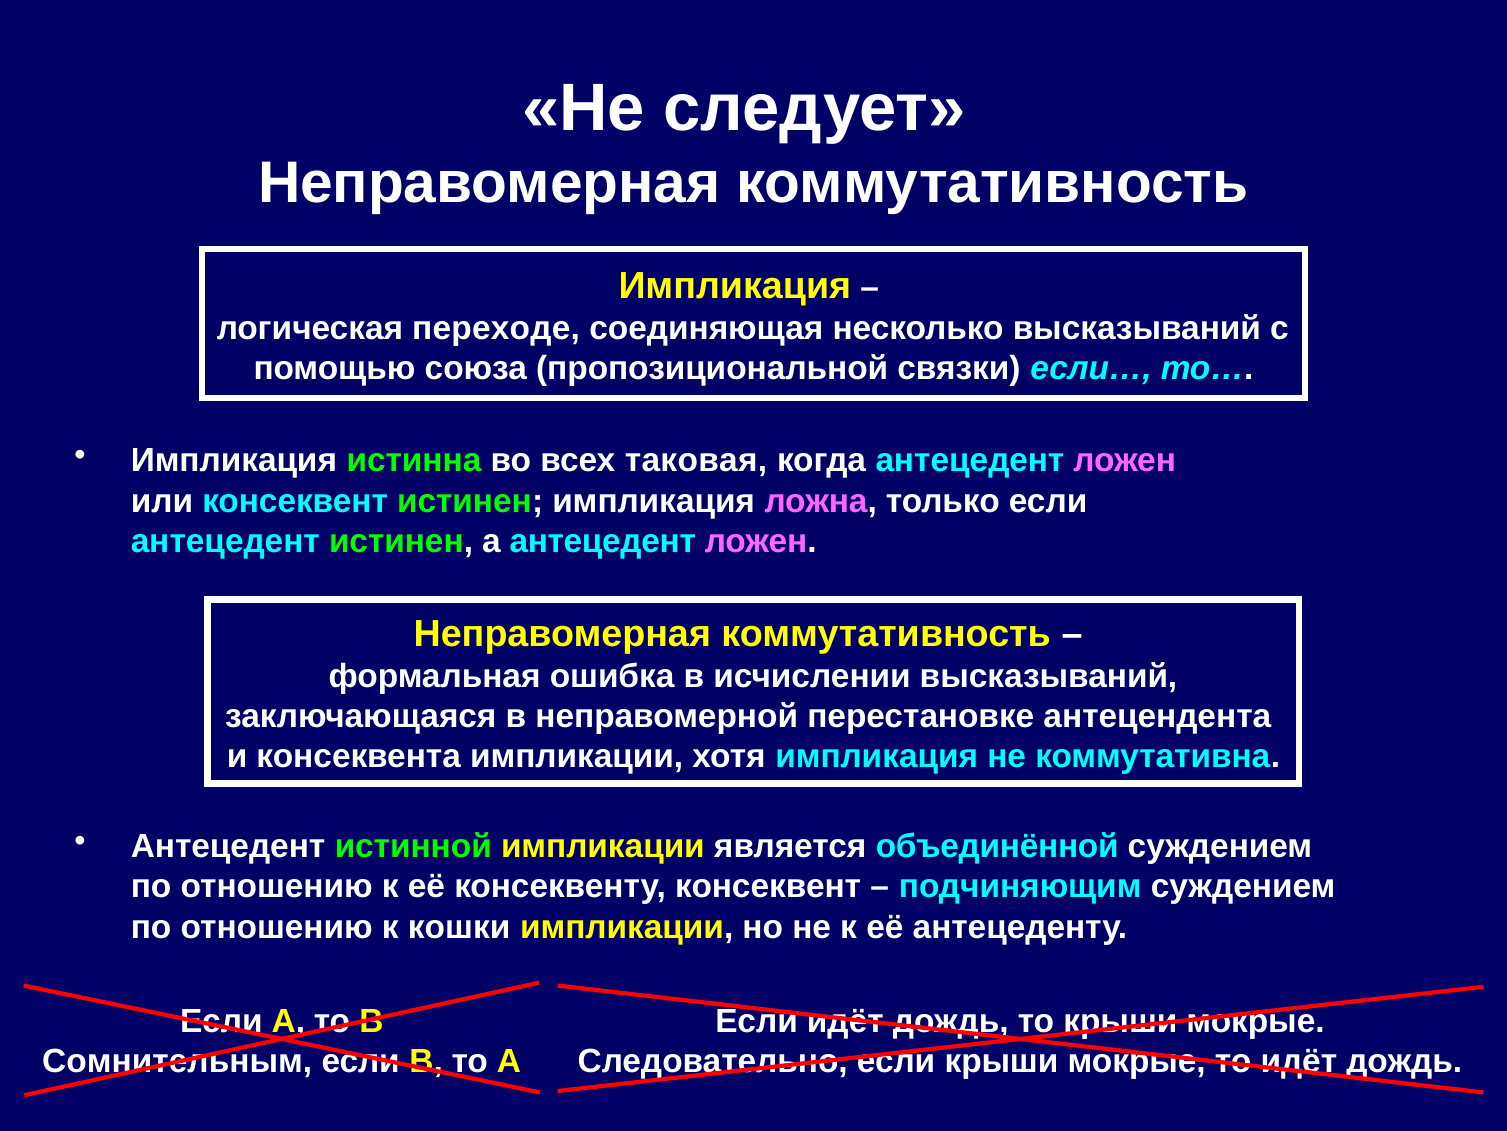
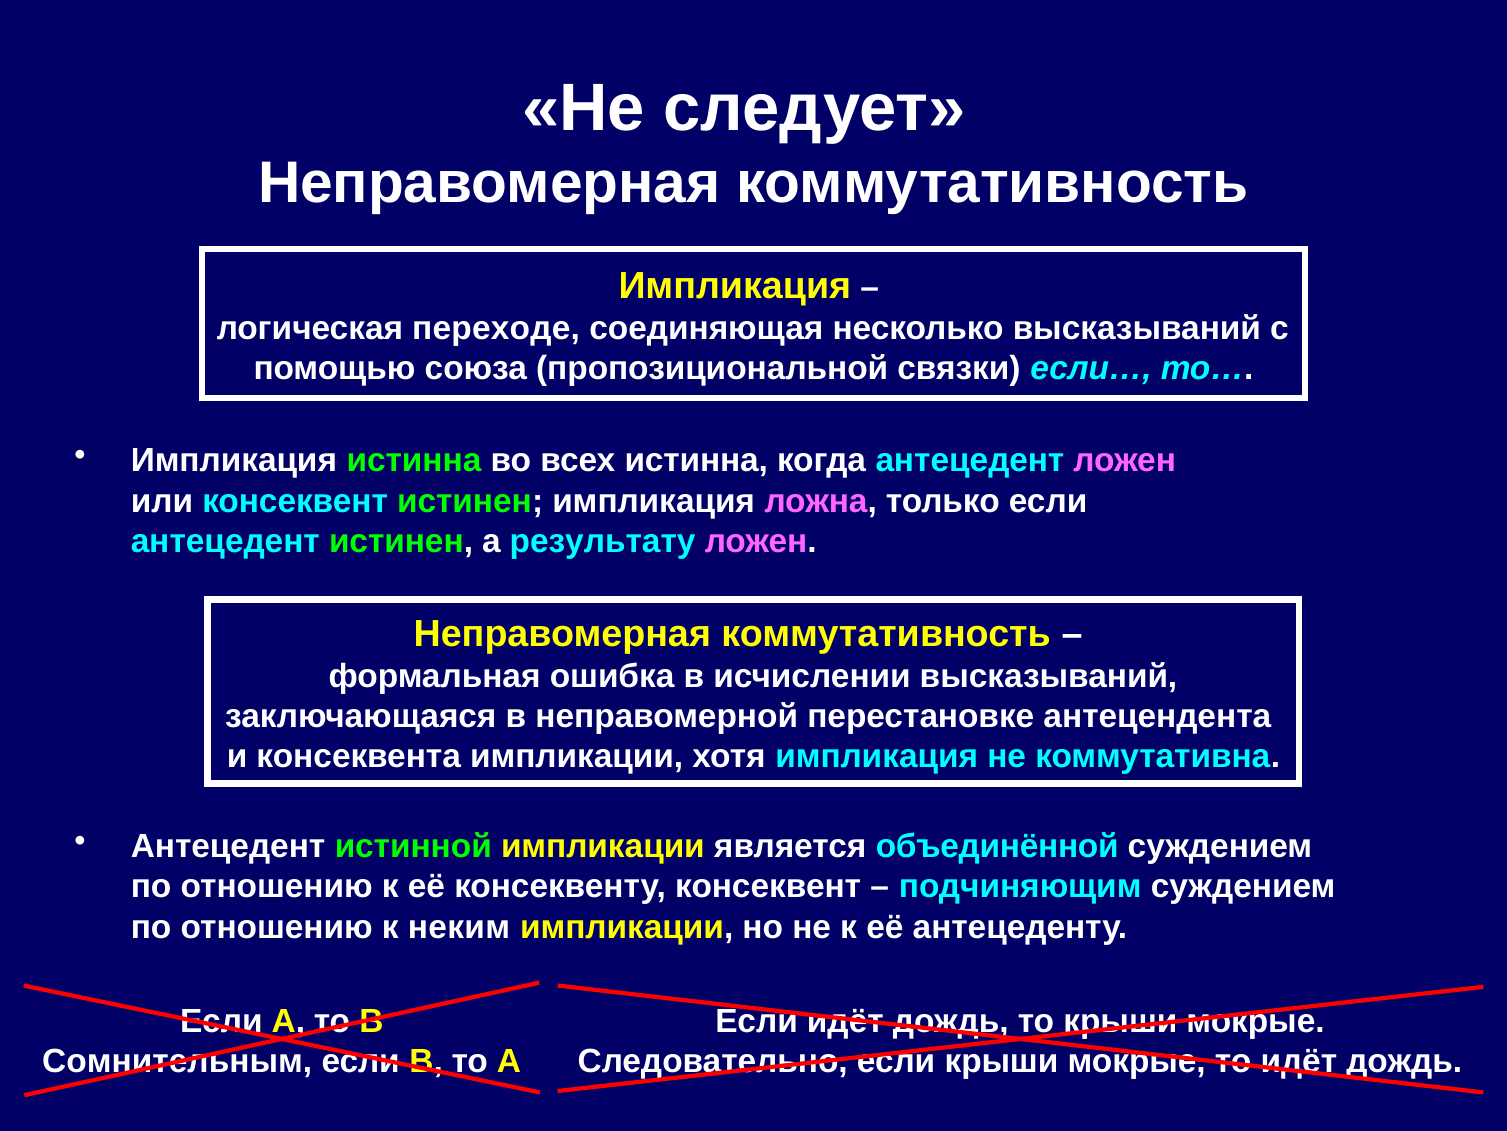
всех таковая: таковая -> истинна
а антецедент: антецедент -> результату
кошки: кошки -> неким
